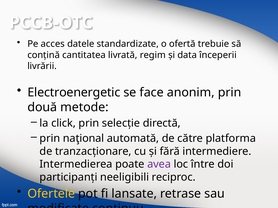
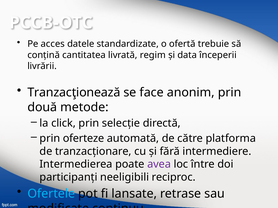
Electroenergetic: Electroenergetic -> Tranzacţionează
naţional: naţional -> oferteze
Ofertele colour: yellow -> light blue
